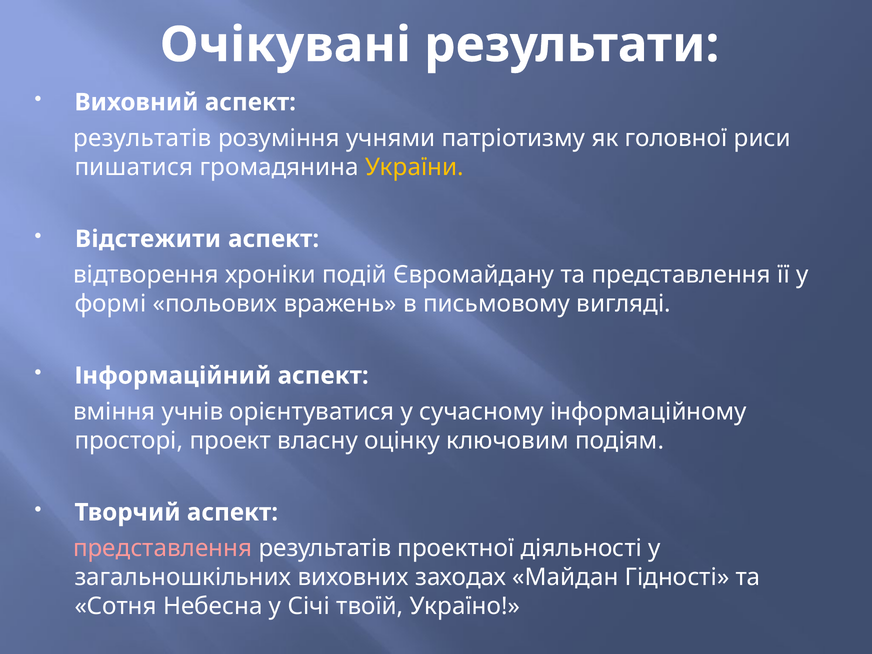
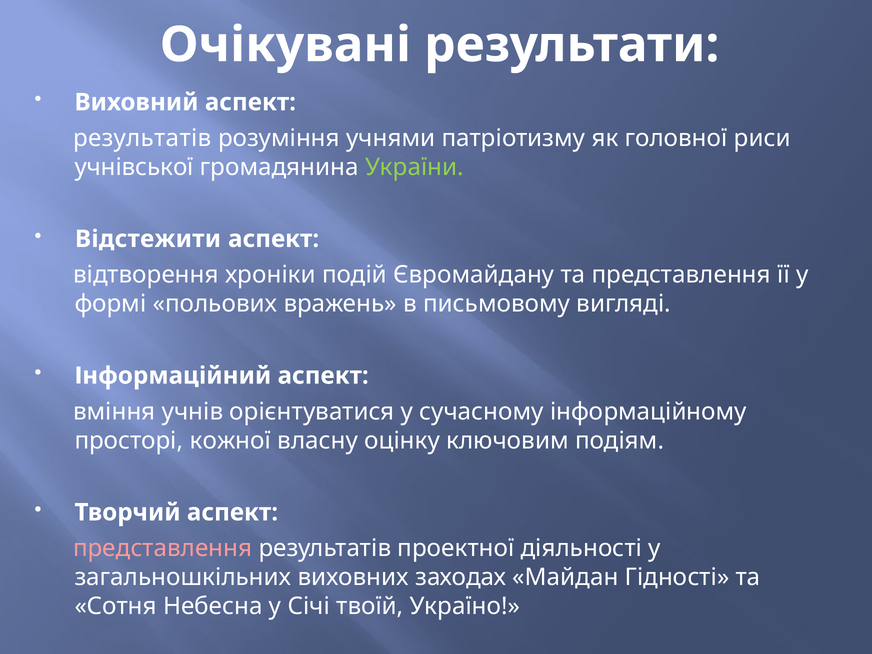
пишатися: пишатися -> учнівської
України colour: yellow -> light green
проект: проект -> кожної
